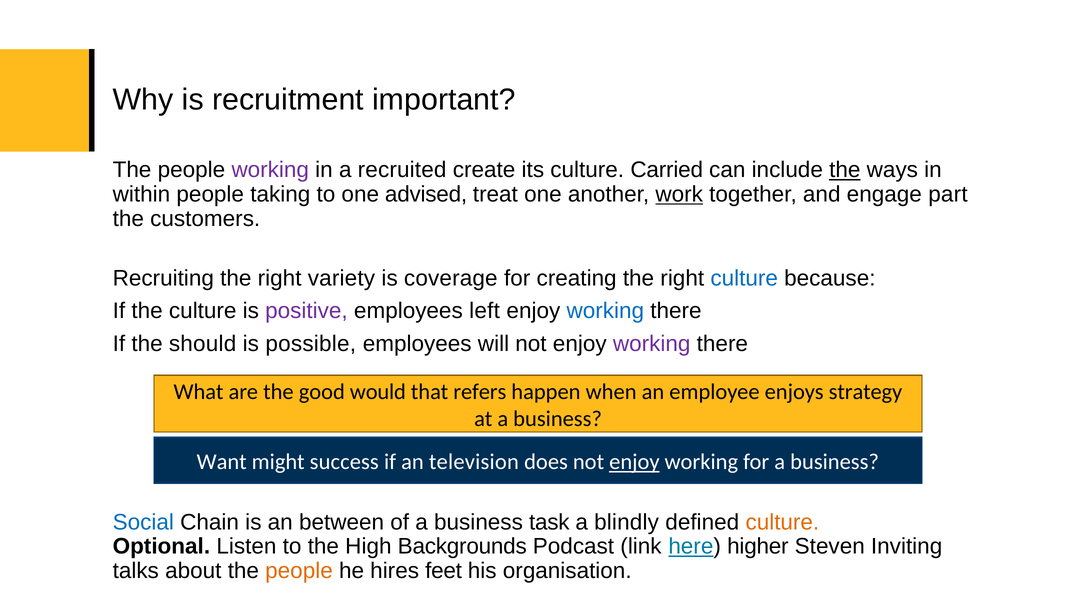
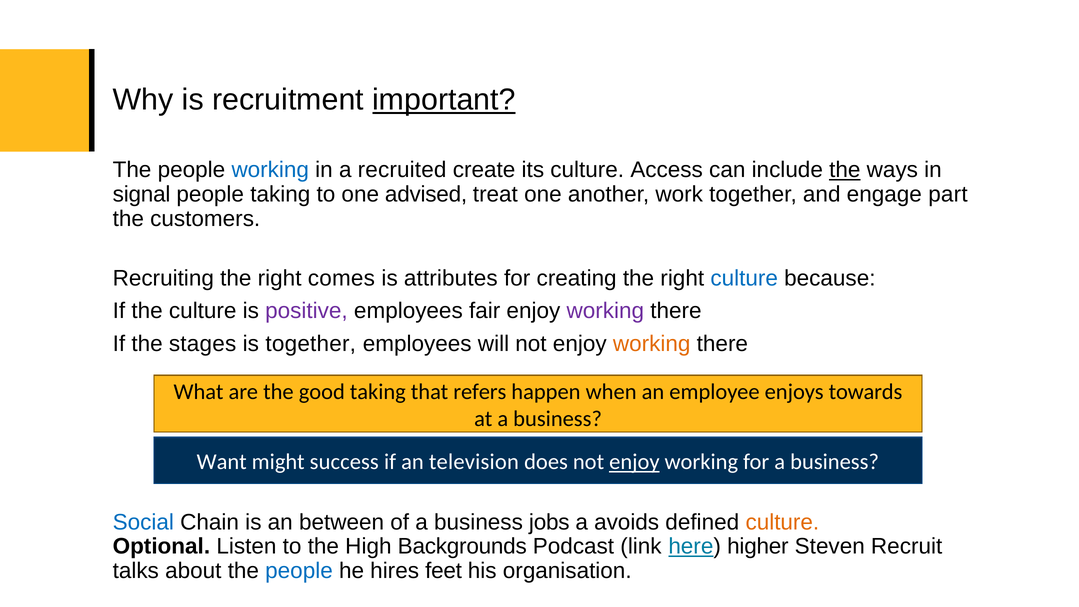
important underline: none -> present
working at (270, 170) colour: purple -> blue
Carried: Carried -> Access
within: within -> signal
work underline: present -> none
variety: variety -> comes
coverage: coverage -> attributes
left: left -> fair
working at (605, 311) colour: blue -> purple
should: should -> stages
is possible: possible -> together
working at (652, 344) colour: purple -> orange
good would: would -> taking
strategy: strategy -> towards
task: task -> jobs
blindly: blindly -> avoids
Inviting: Inviting -> Recruit
people at (299, 571) colour: orange -> blue
